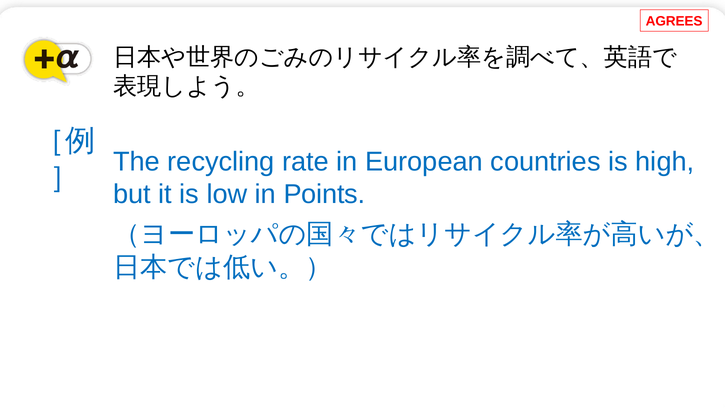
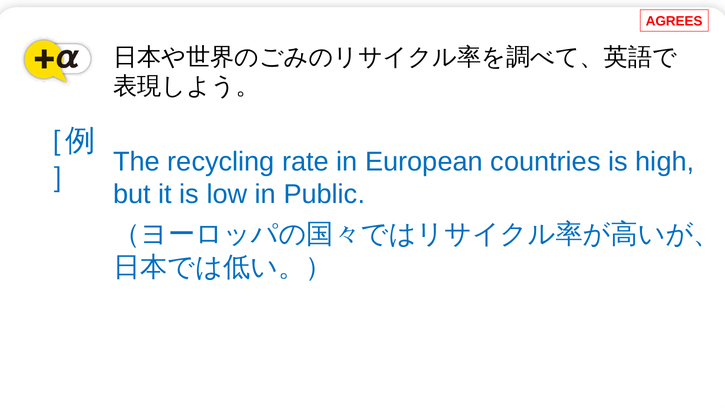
Points: Points -> Public
